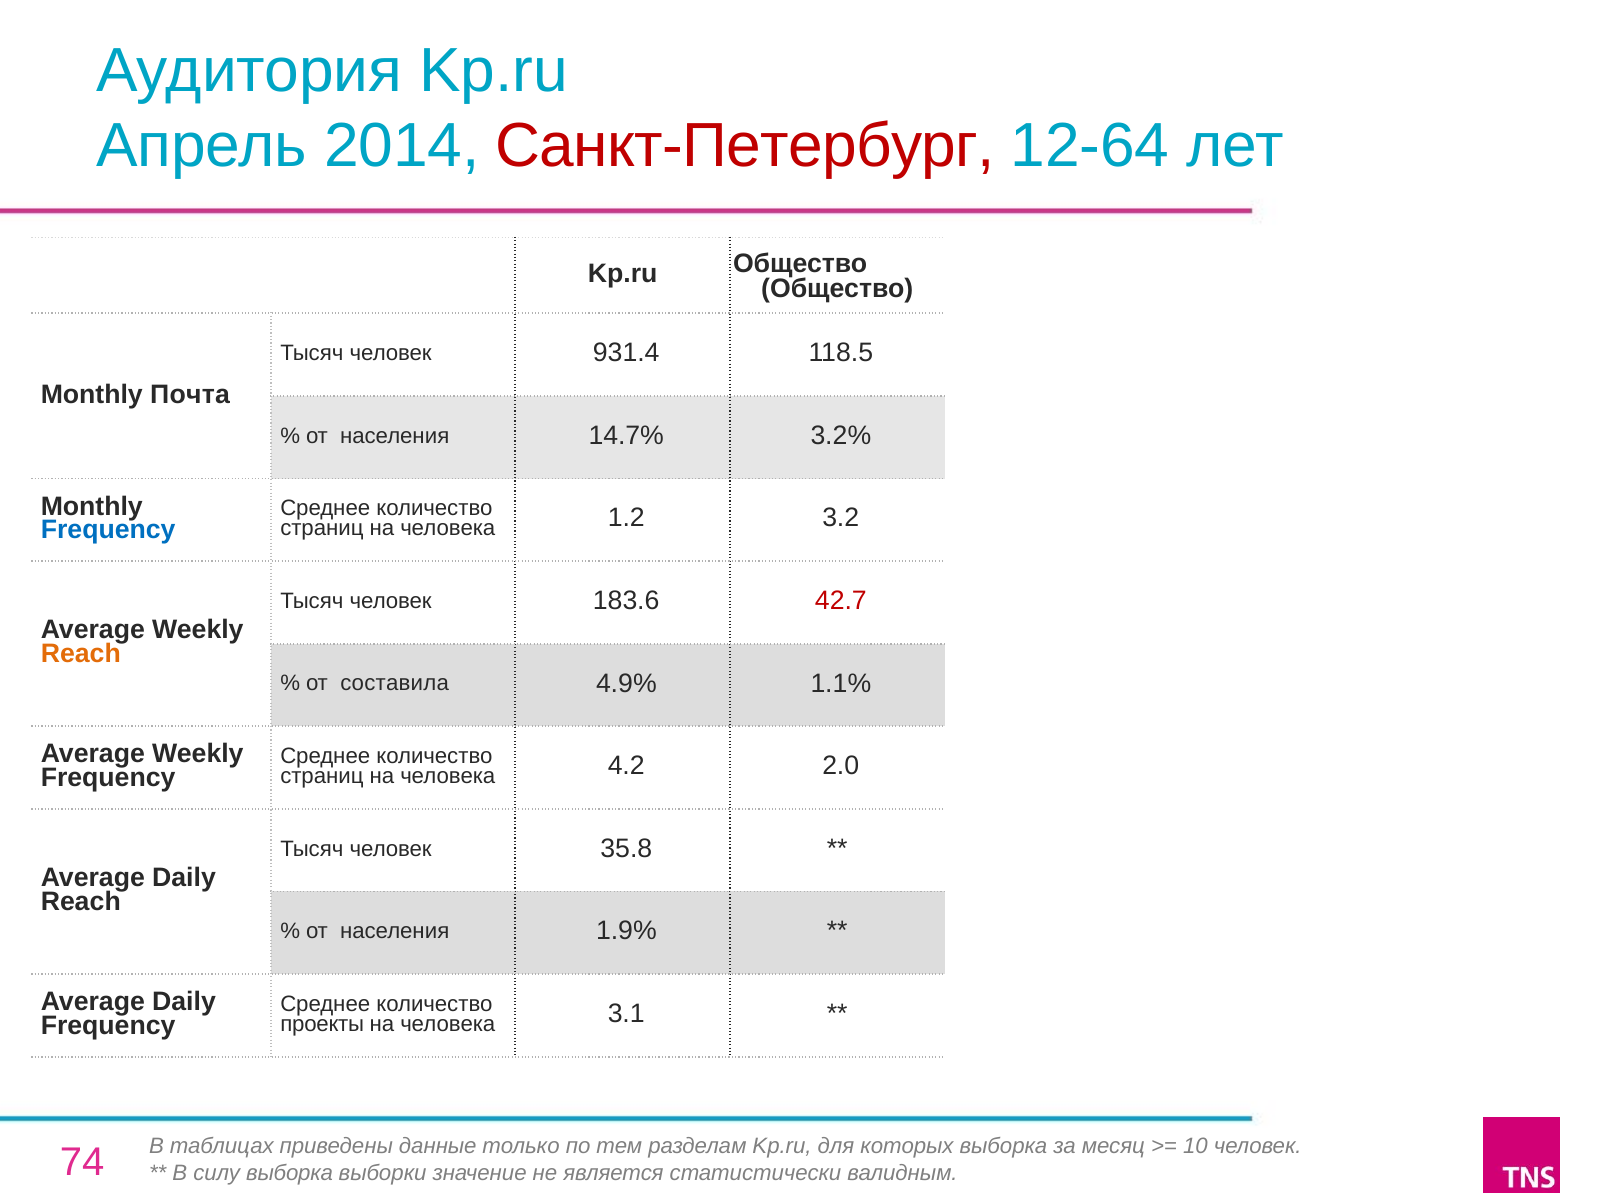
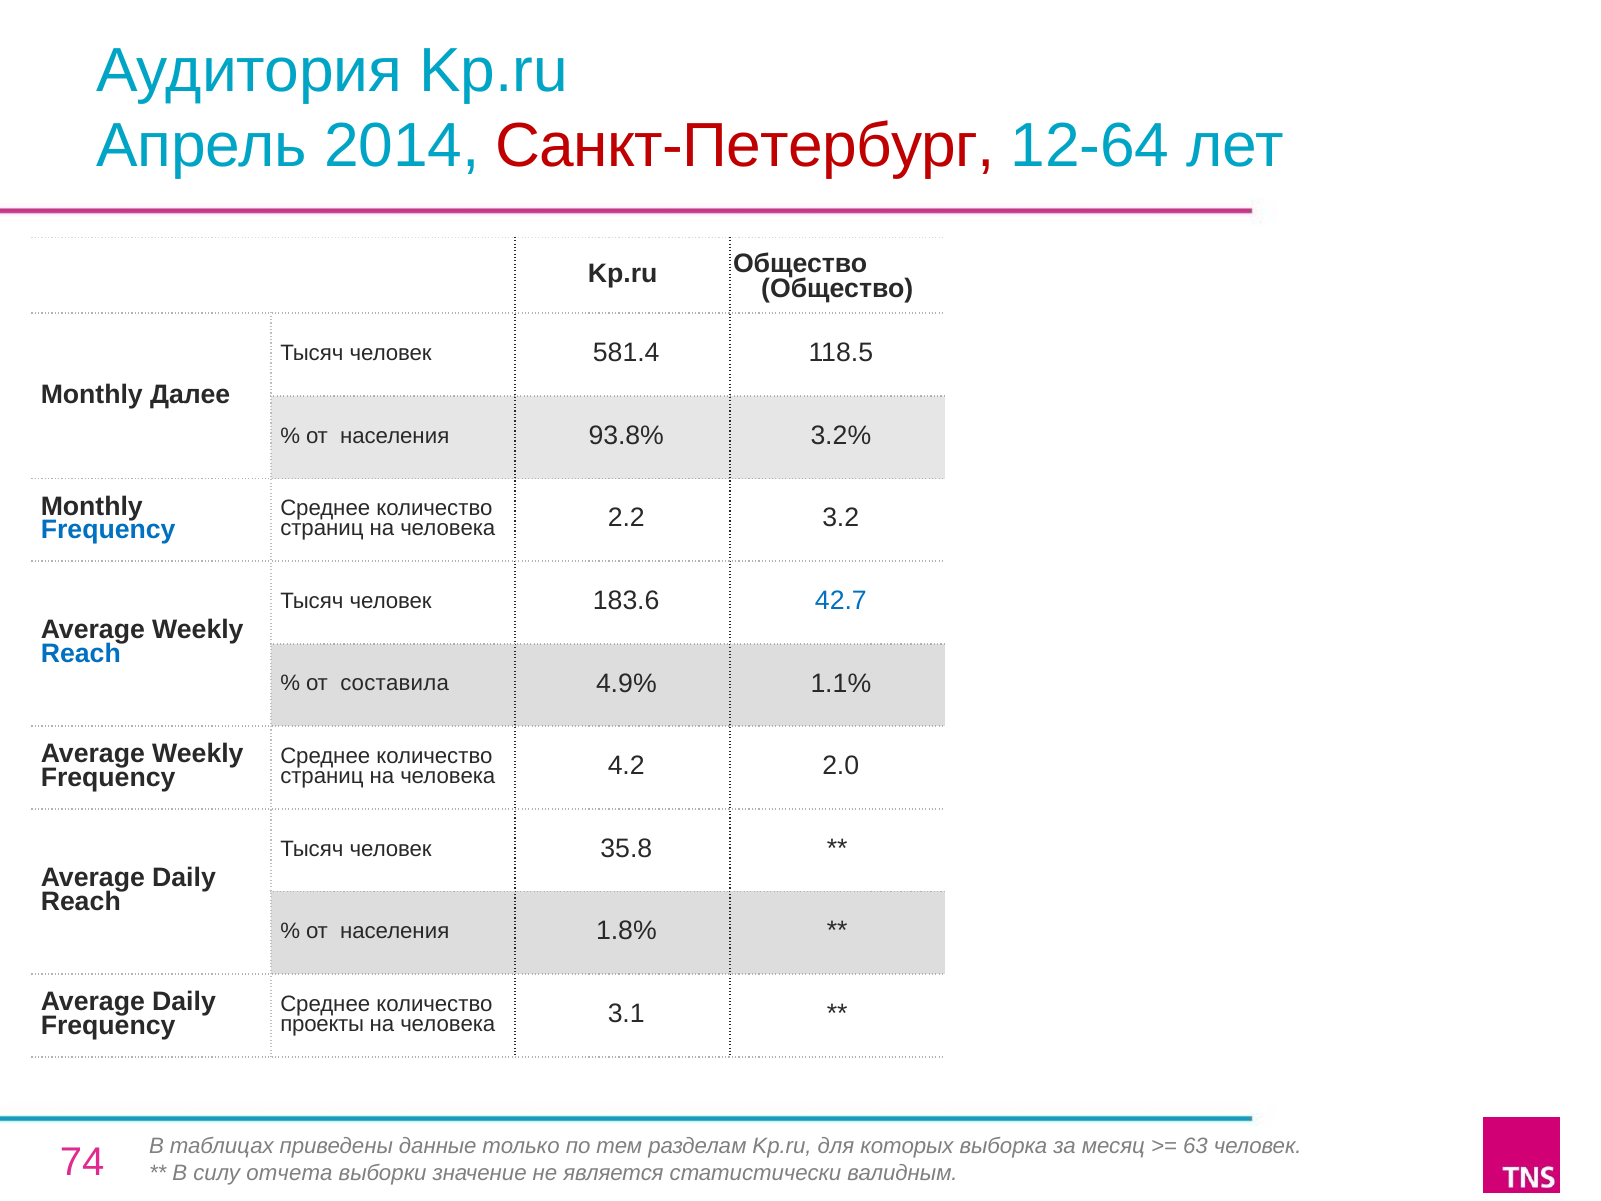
931.4: 931.4 -> 581.4
Почта: Почта -> Далее
14.7%: 14.7% -> 93.8%
1.2: 1.2 -> 2.2
42.7 colour: red -> blue
Reach at (81, 654) colour: orange -> blue
1.9%: 1.9% -> 1.8%
10: 10 -> 63
силу выборка: выборка -> отчета
